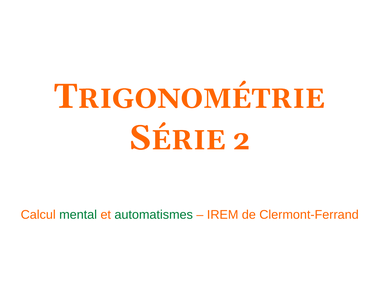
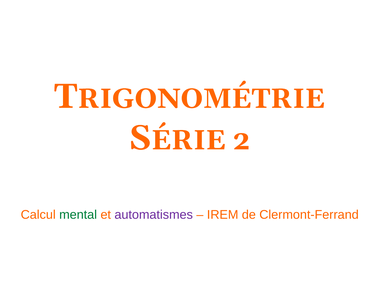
automatismes colour: green -> purple
